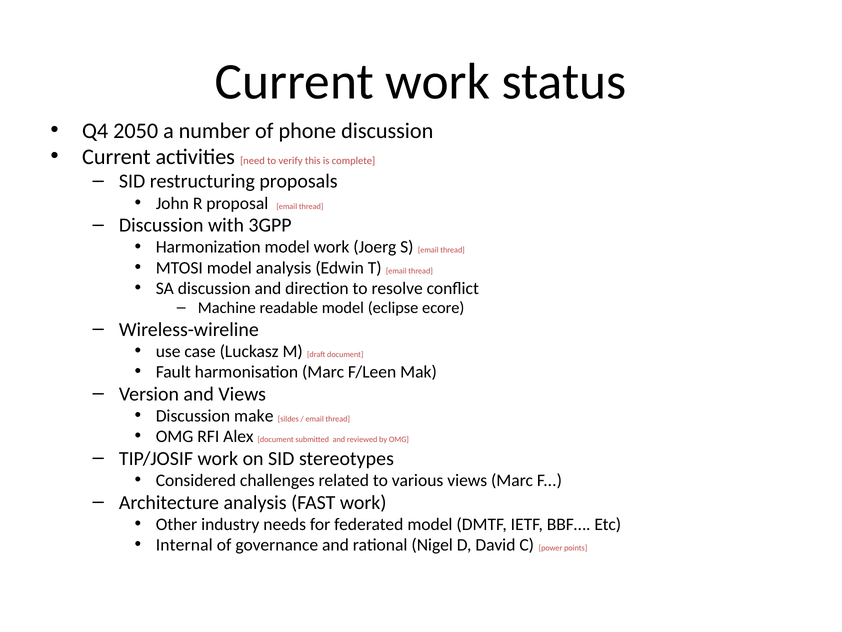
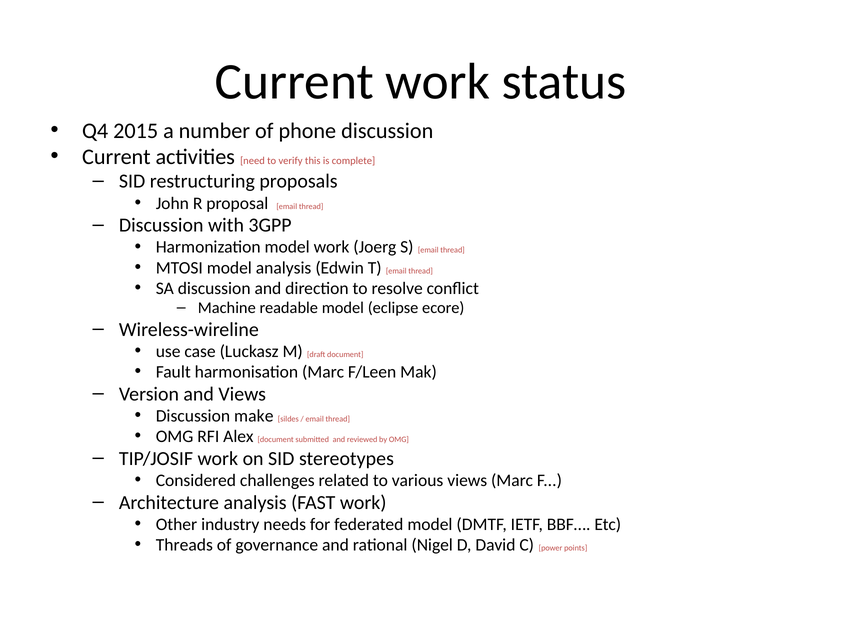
2050: 2050 -> 2015
Internal: Internal -> Threads
